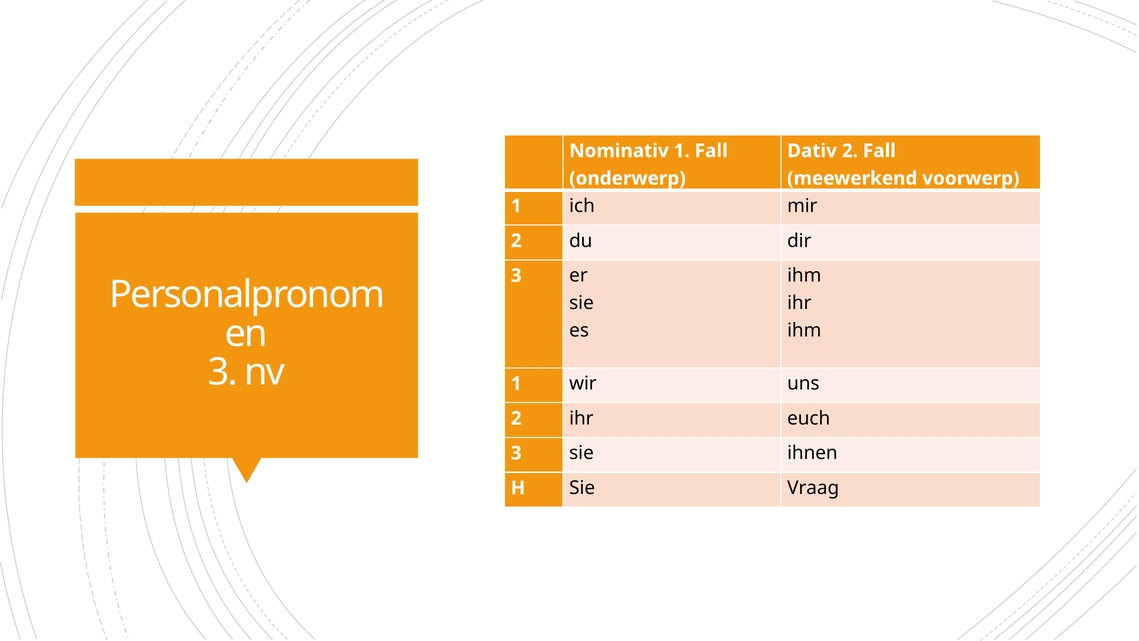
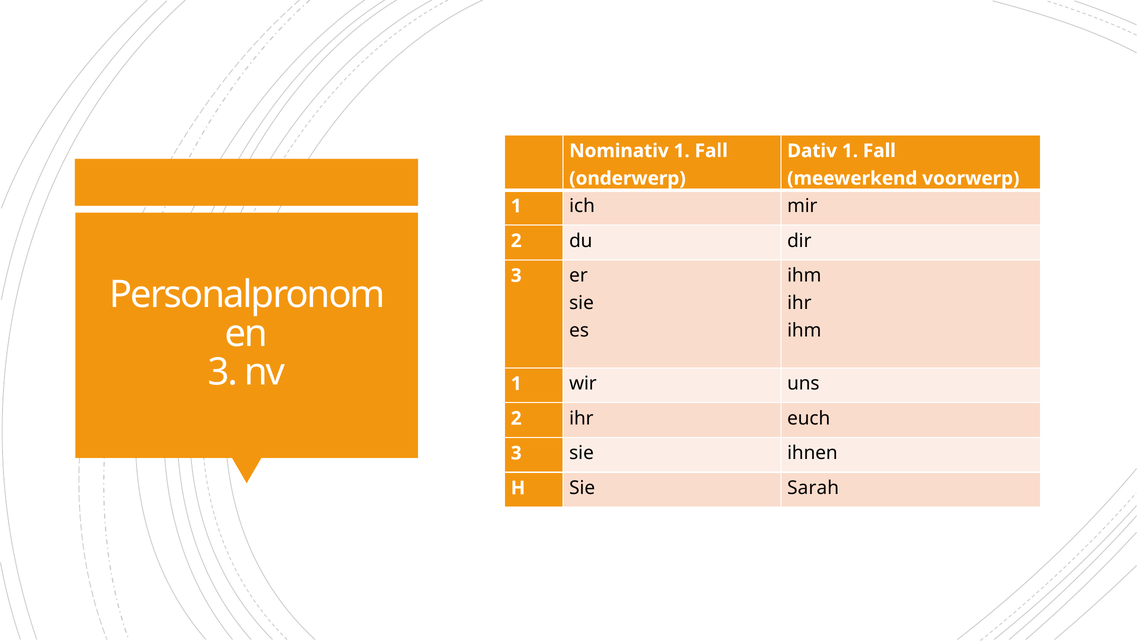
Dativ 2: 2 -> 1
Vraag: Vraag -> Sarah
